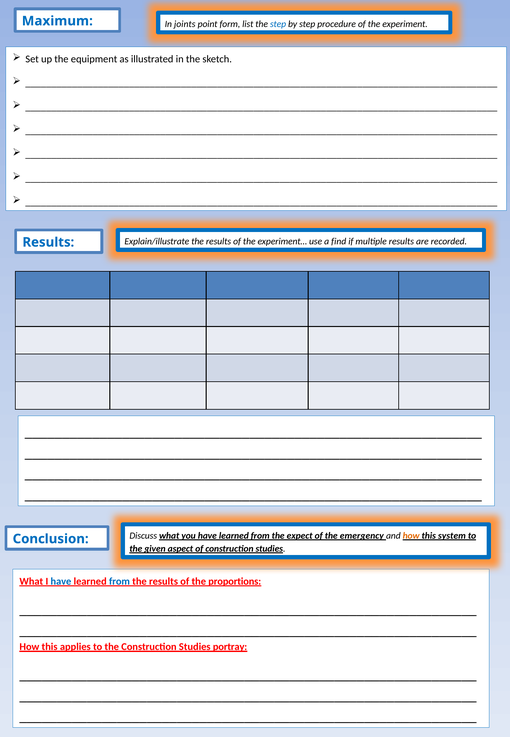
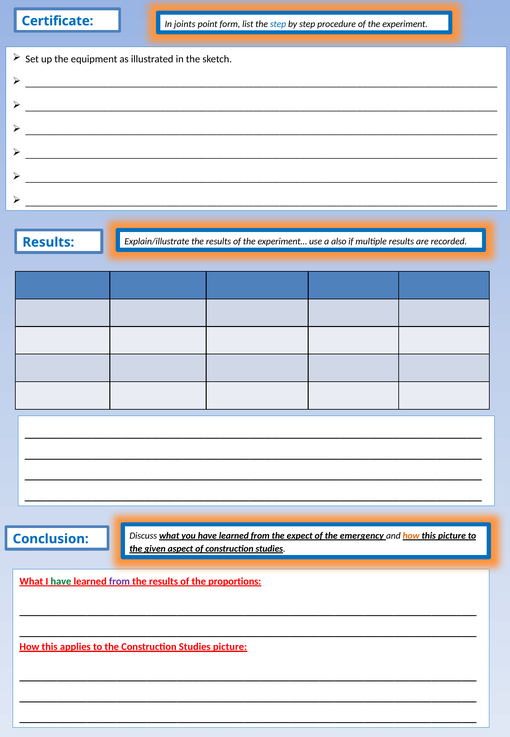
Maximum: Maximum -> Certificate
find: find -> also
this system: system -> picture
have at (61, 581) colour: blue -> green
from at (119, 581) colour: blue -> purple
Studies portray: portray -> picture
